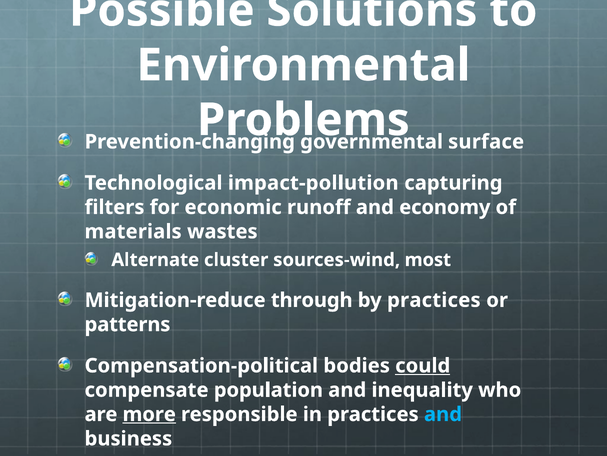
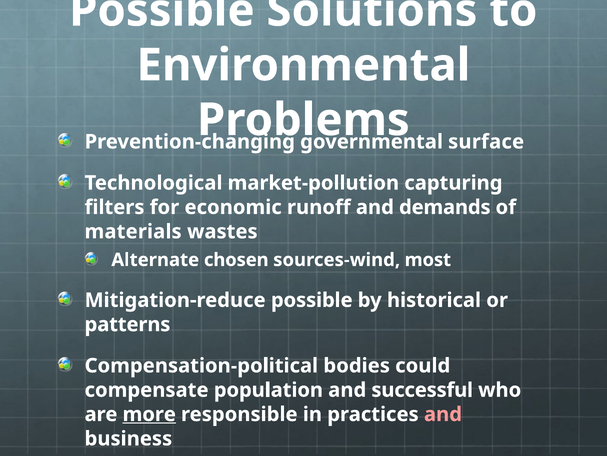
impact-pollution: impact-pollution -> market-pollution
economy: economy -> demands
cluster: cluster -> chosen
Mitigation-reduce through: through -> possible
by practices: practices -> historical
could underline: present -> none
inequality: inequality -> successful
and at (443, 414) colour: light blue -> pink
